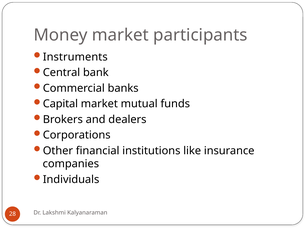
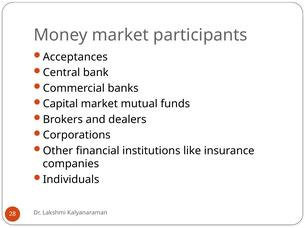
Instruments: Instruments -> Acceptances
